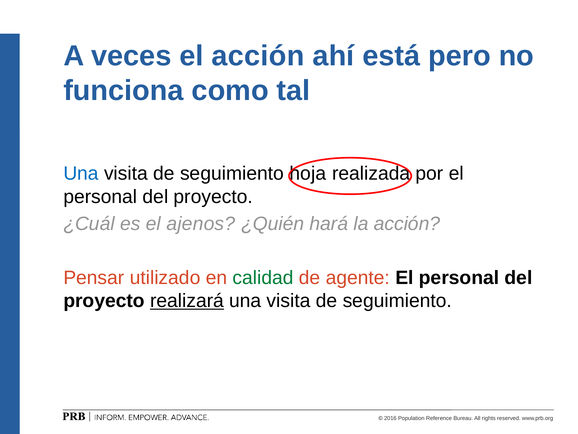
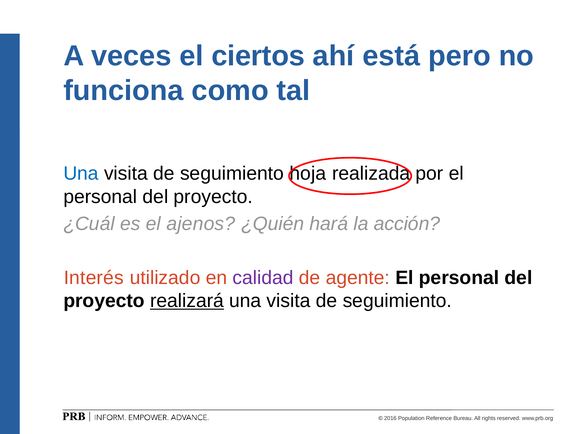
el acción: acción -> ciertos
Pensar: Pensar -> Interés
calidad colour: green -> purple
